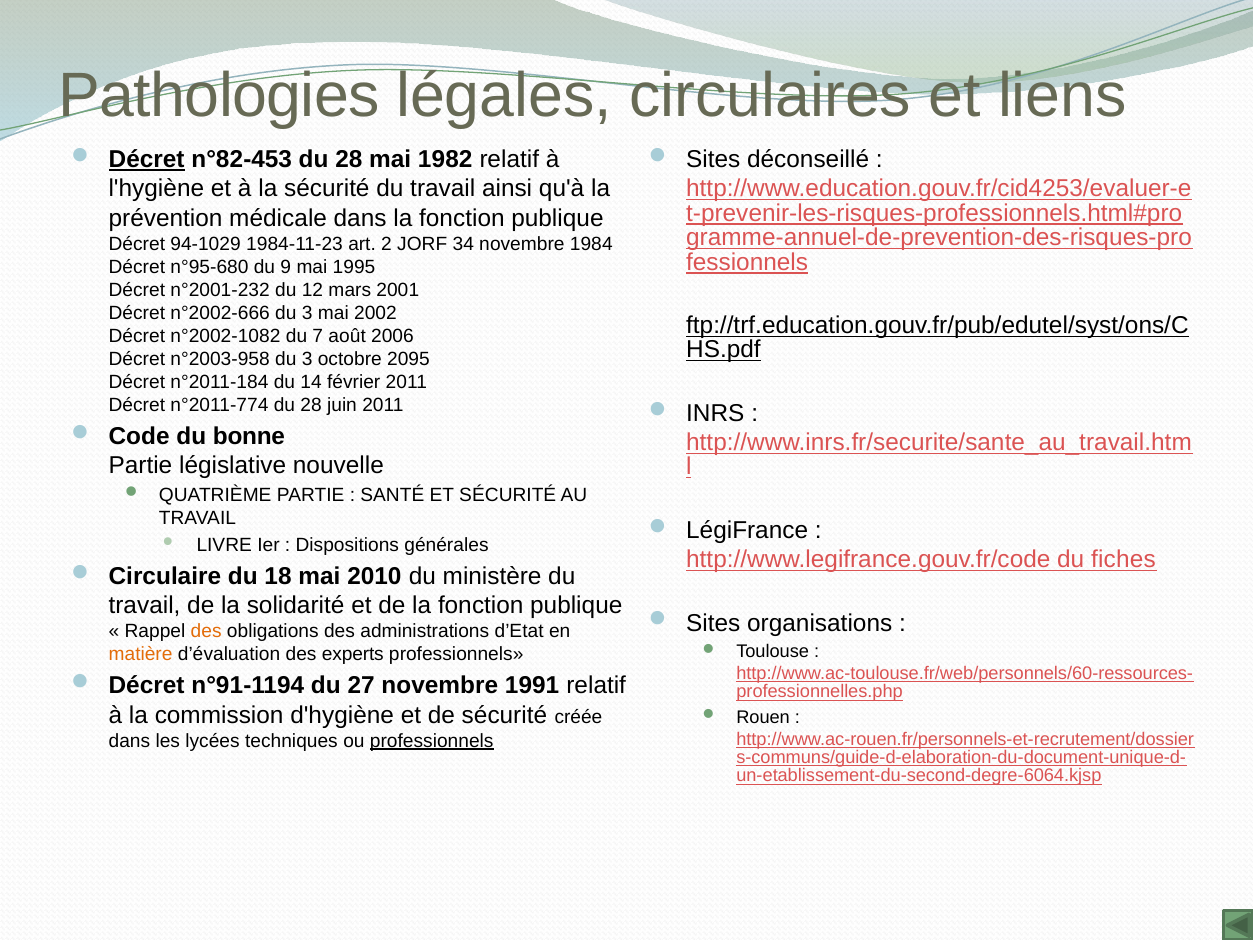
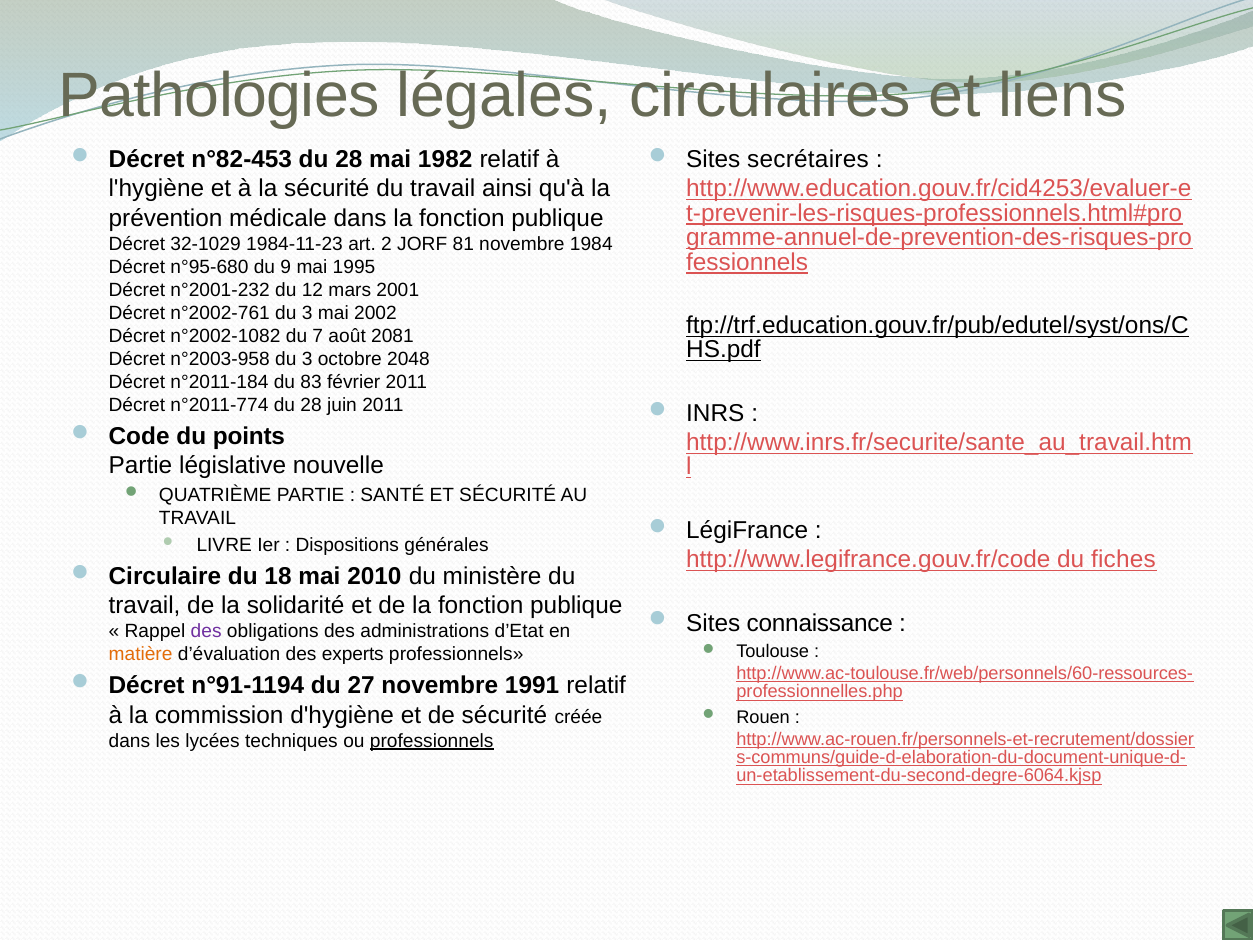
Décret at (147, 160) underline: present -> none
déconseillé: déconseillé -> secrétaires
94-1029: 94-1029 -> 32-1029
34: 34 -> 81
n°2002-666: n°2002-666 -> n°2002-761
2006: 2006 -> 2081
2095: 2095 -> 2048
14: 14 -> 83
bonne: bonne -> points
organisations: organisations -> connaissance
des at (206, 631) colour: orange -> purple
